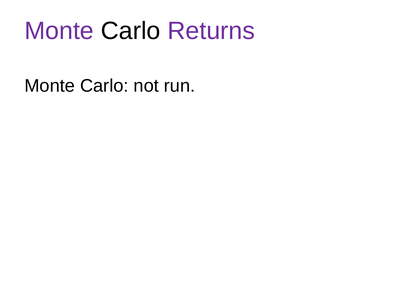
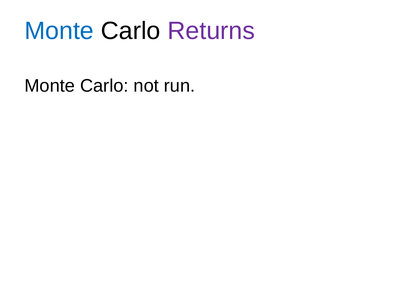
Monte at (59, 31) colour: purple -> blue
